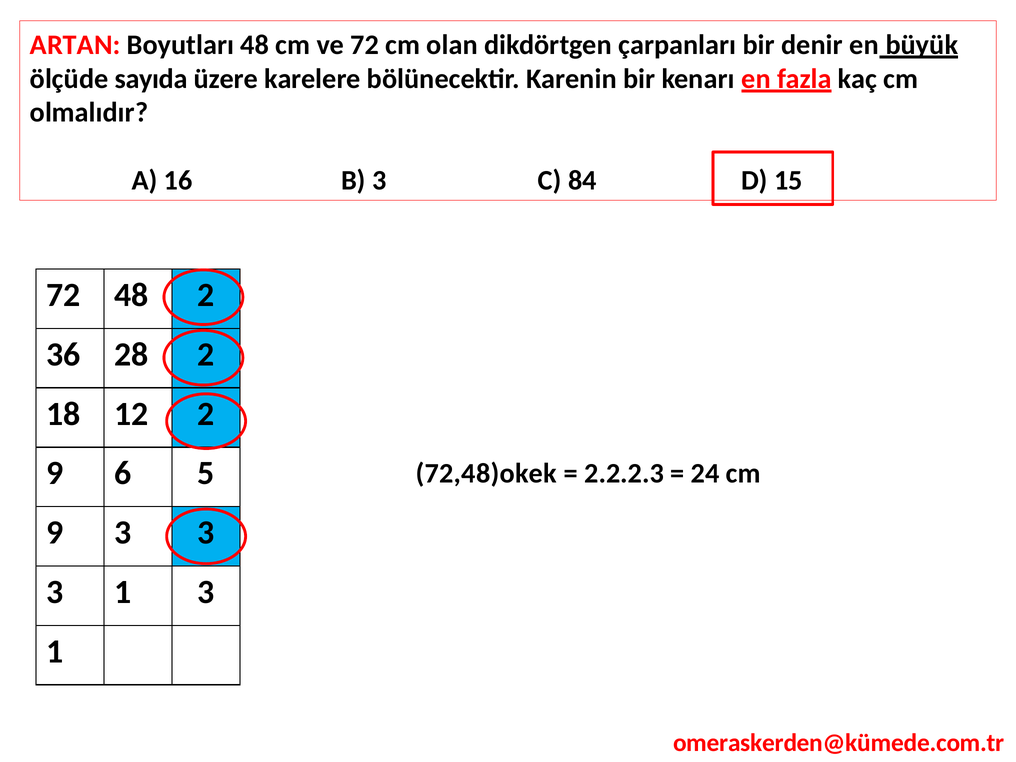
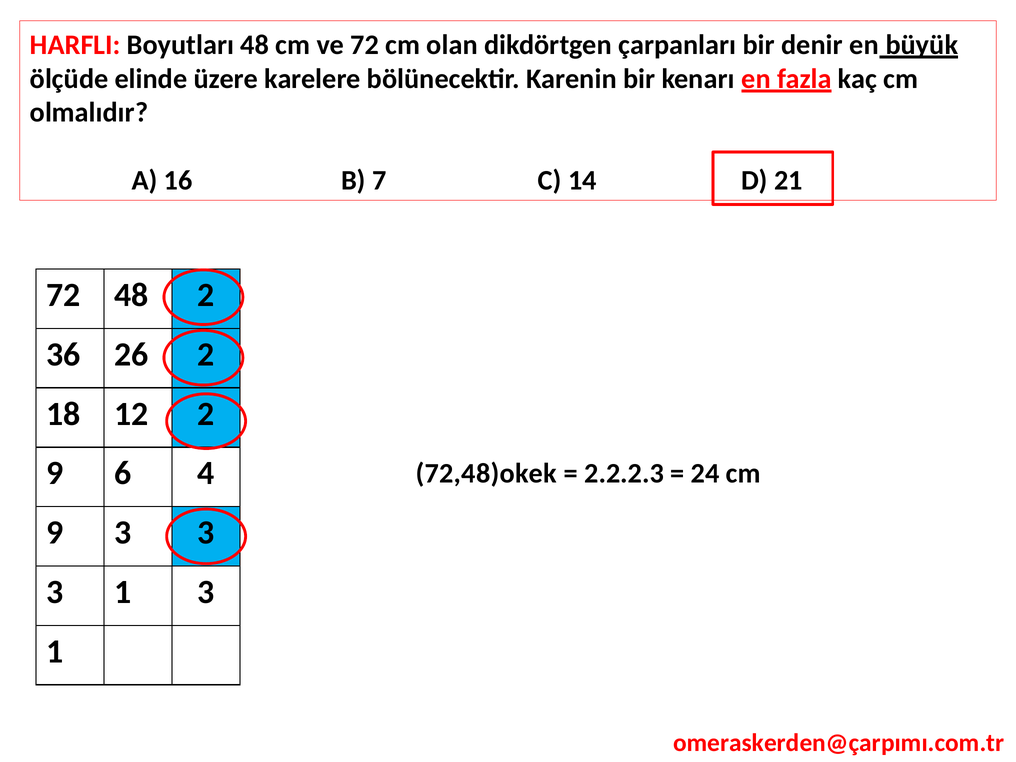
ARTAN: ARTAN -> HARFLI
sayıda: sayıda -> elinde
B 3: 3 -> 7
84: 84 -> 14
15: 15 -> 21
28: 28 -> 26
5: 5 -> 4
omeraskerden@kümede.com.tr: omeraskerden@kümede.com.tr -> omeraskerden@çarpımı.com.tr
